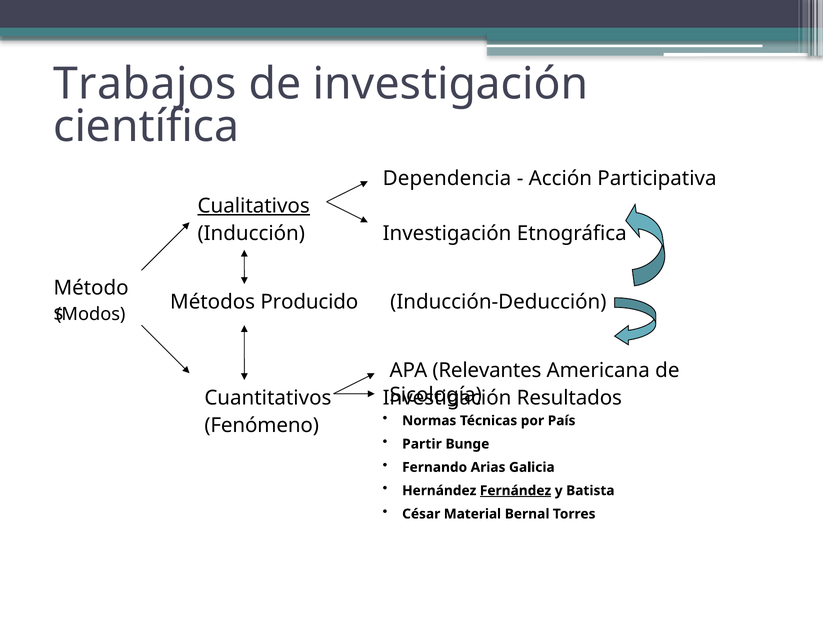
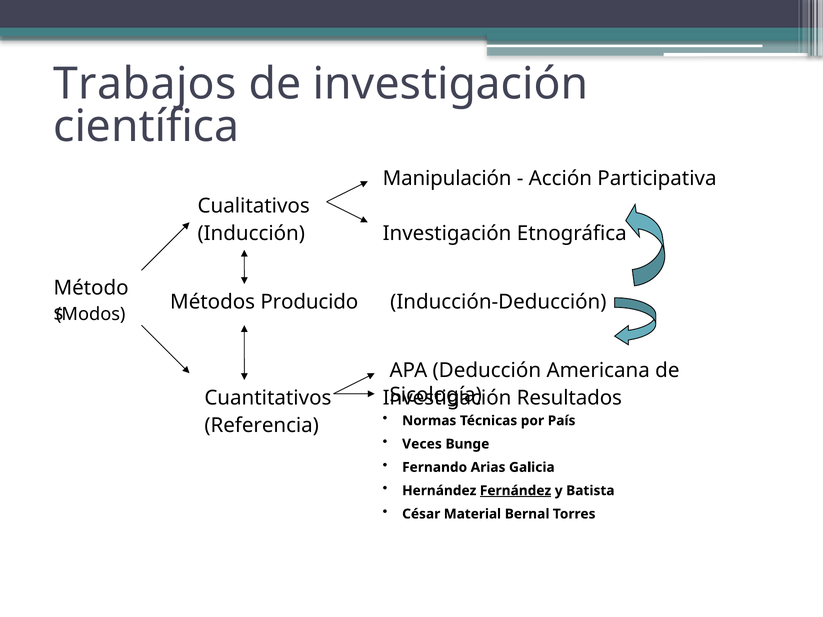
Dependencia: Dependencia -> Manipulación
Cualitativos underline: present -> none
Relevantes: Relevantes -> Deducción
Fenómeno: Fenómeno -> Referencia
Partir: Partir -> Veces
